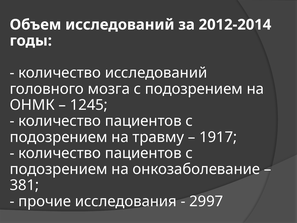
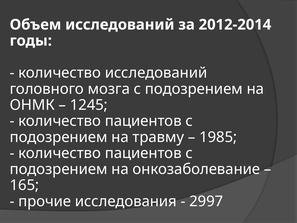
1917: 1917 -> 1985
381: 381 -> 165
